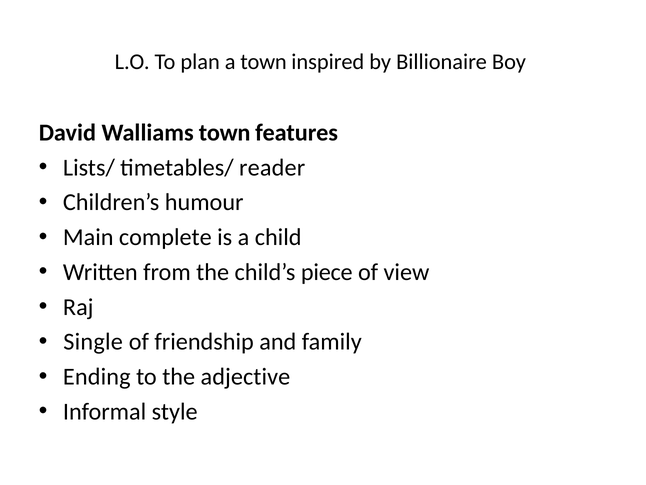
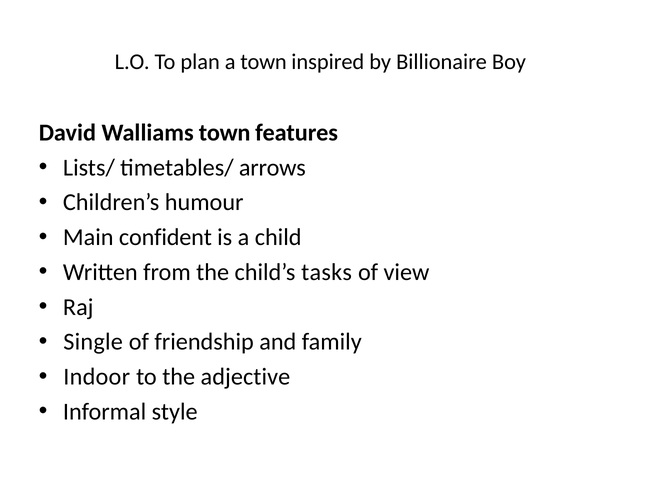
reader: reader -> arrows
complete: complete -> confident
piece: piece -> tasks
Ending: Ending -> Indoor
